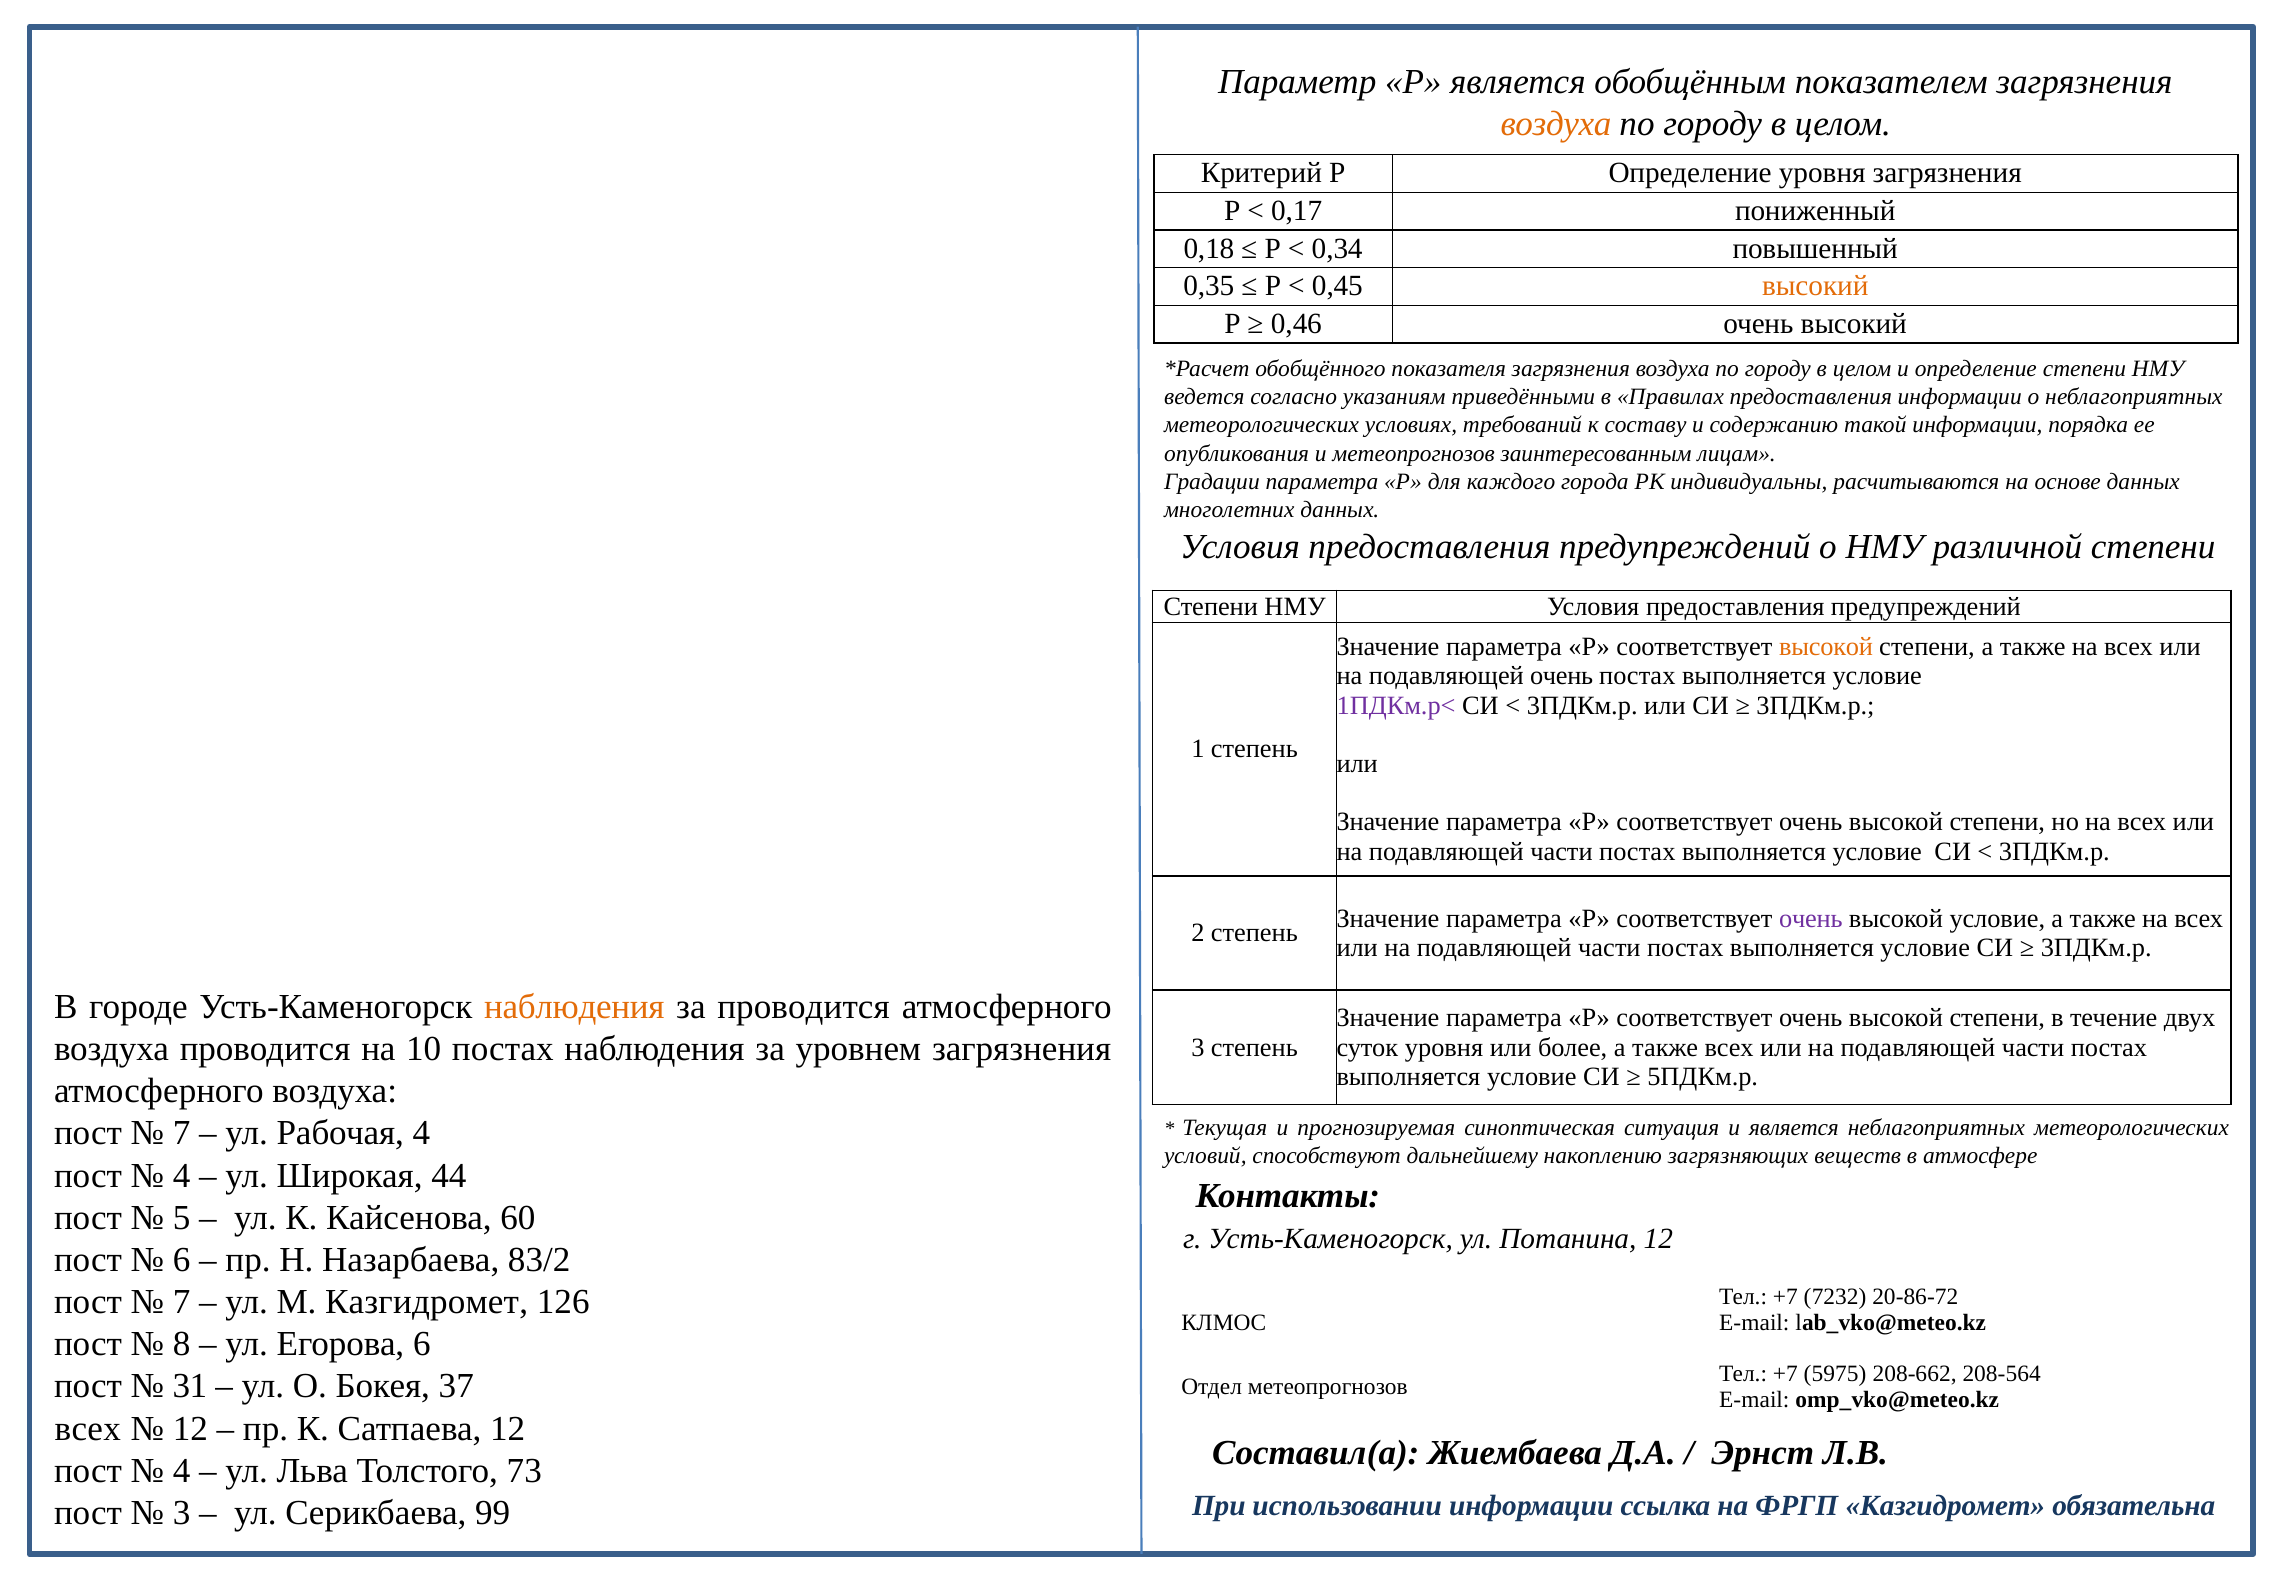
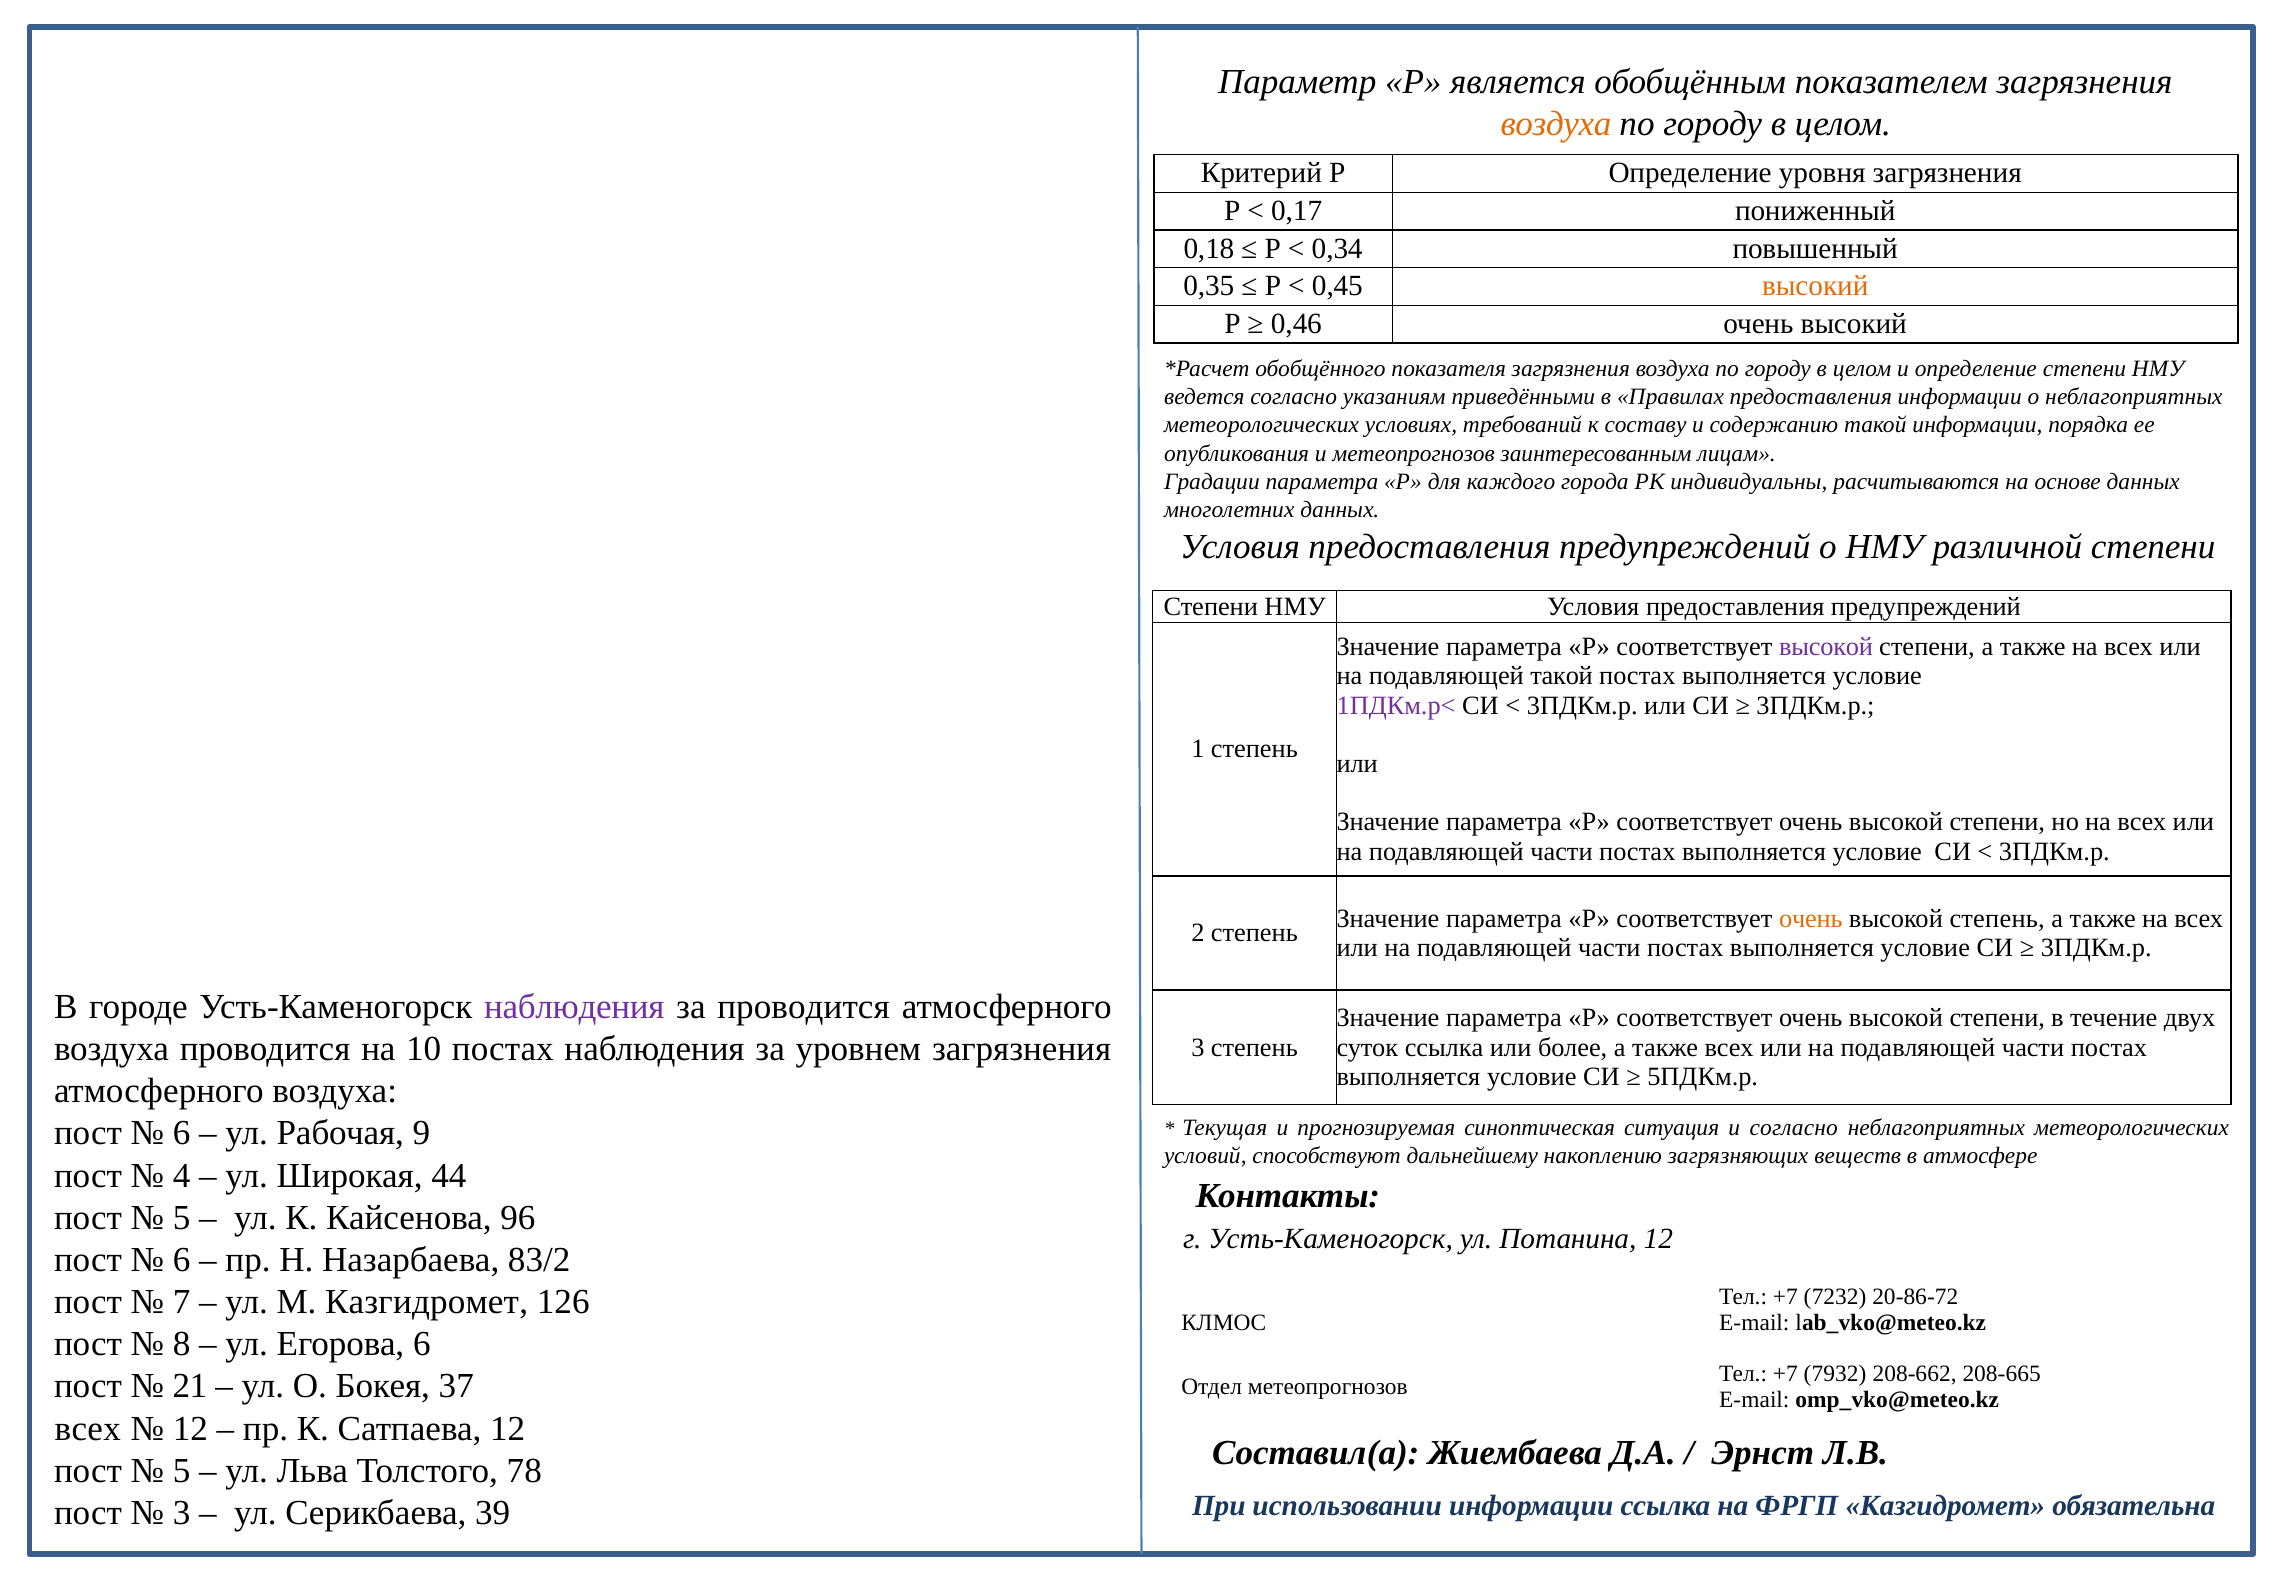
высокой at (1826, 647) colour: orange -> purple
подавляющей очень: очень -> такой
очень at (1811, 918) colour: purple -> orange
высокой условие: условие -> степень
наблюдения at (574, 1007) colour: orange -> purple
суток уровня: уровня -> ссылка
7 at (182, 1133): 7 -> 6
Рабочая 4: 4 -> 9
и является: является -> согласно
60: 60 -> 96
5975: 5975 -> 7932
208-564: 208-564 -> 208-665
31: 31 -> 21
4 at (182, 1470): 4 -> 5
73: 73 -> 78
99: 99 -> 39
